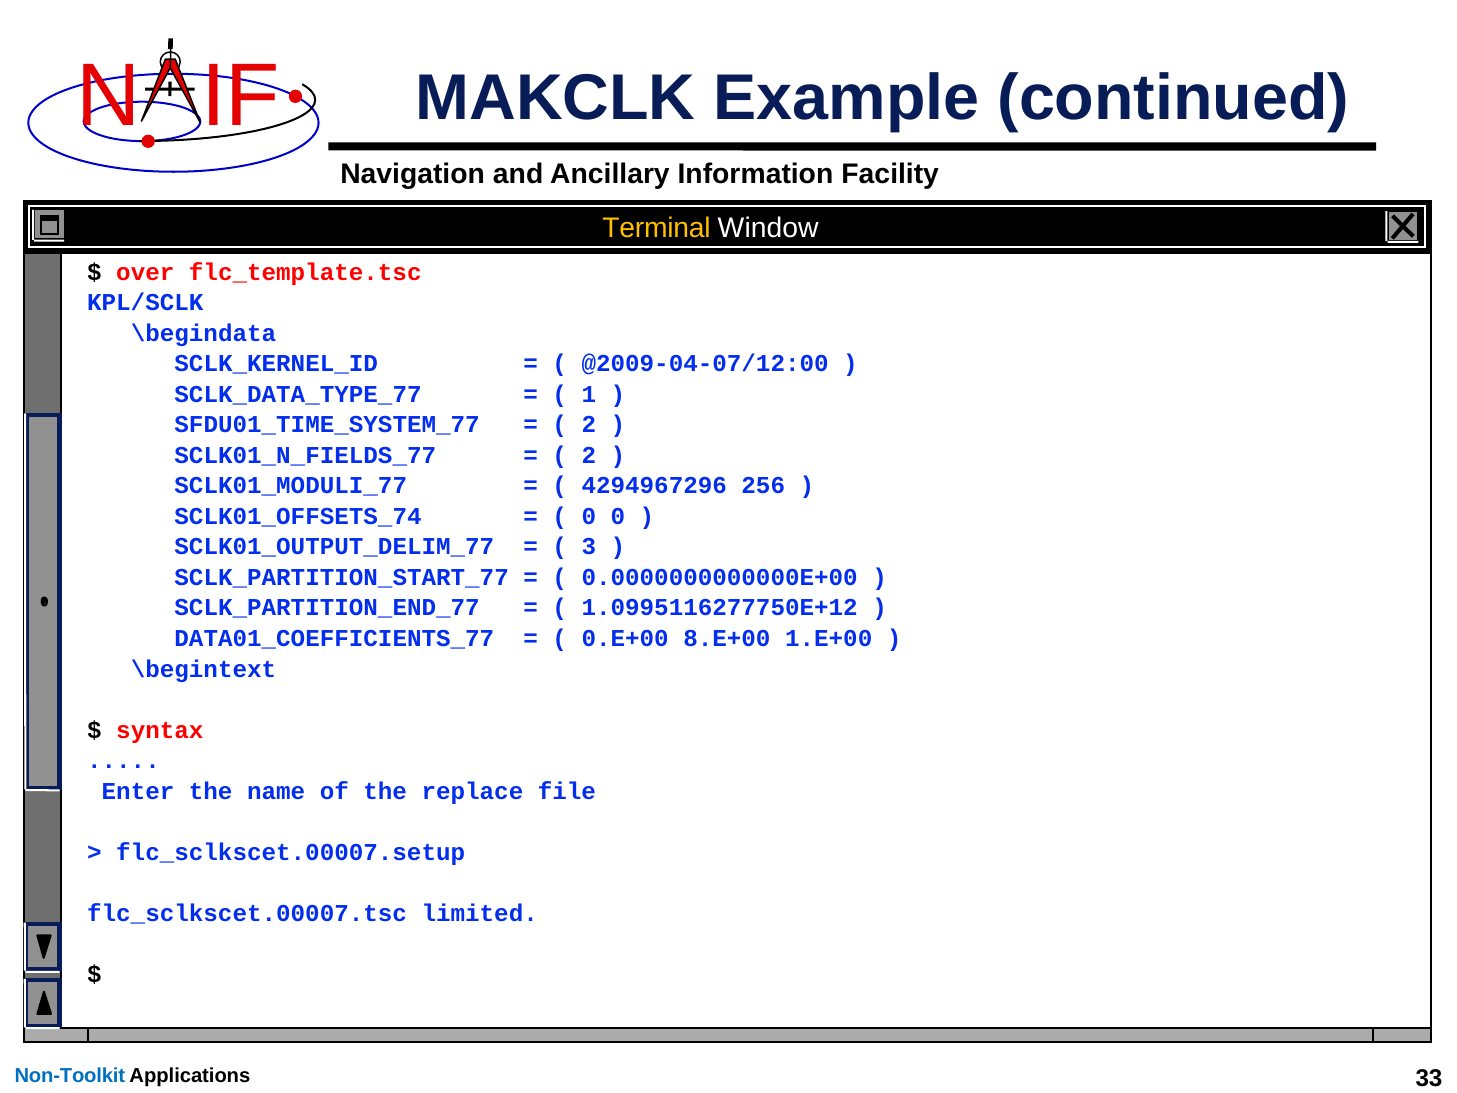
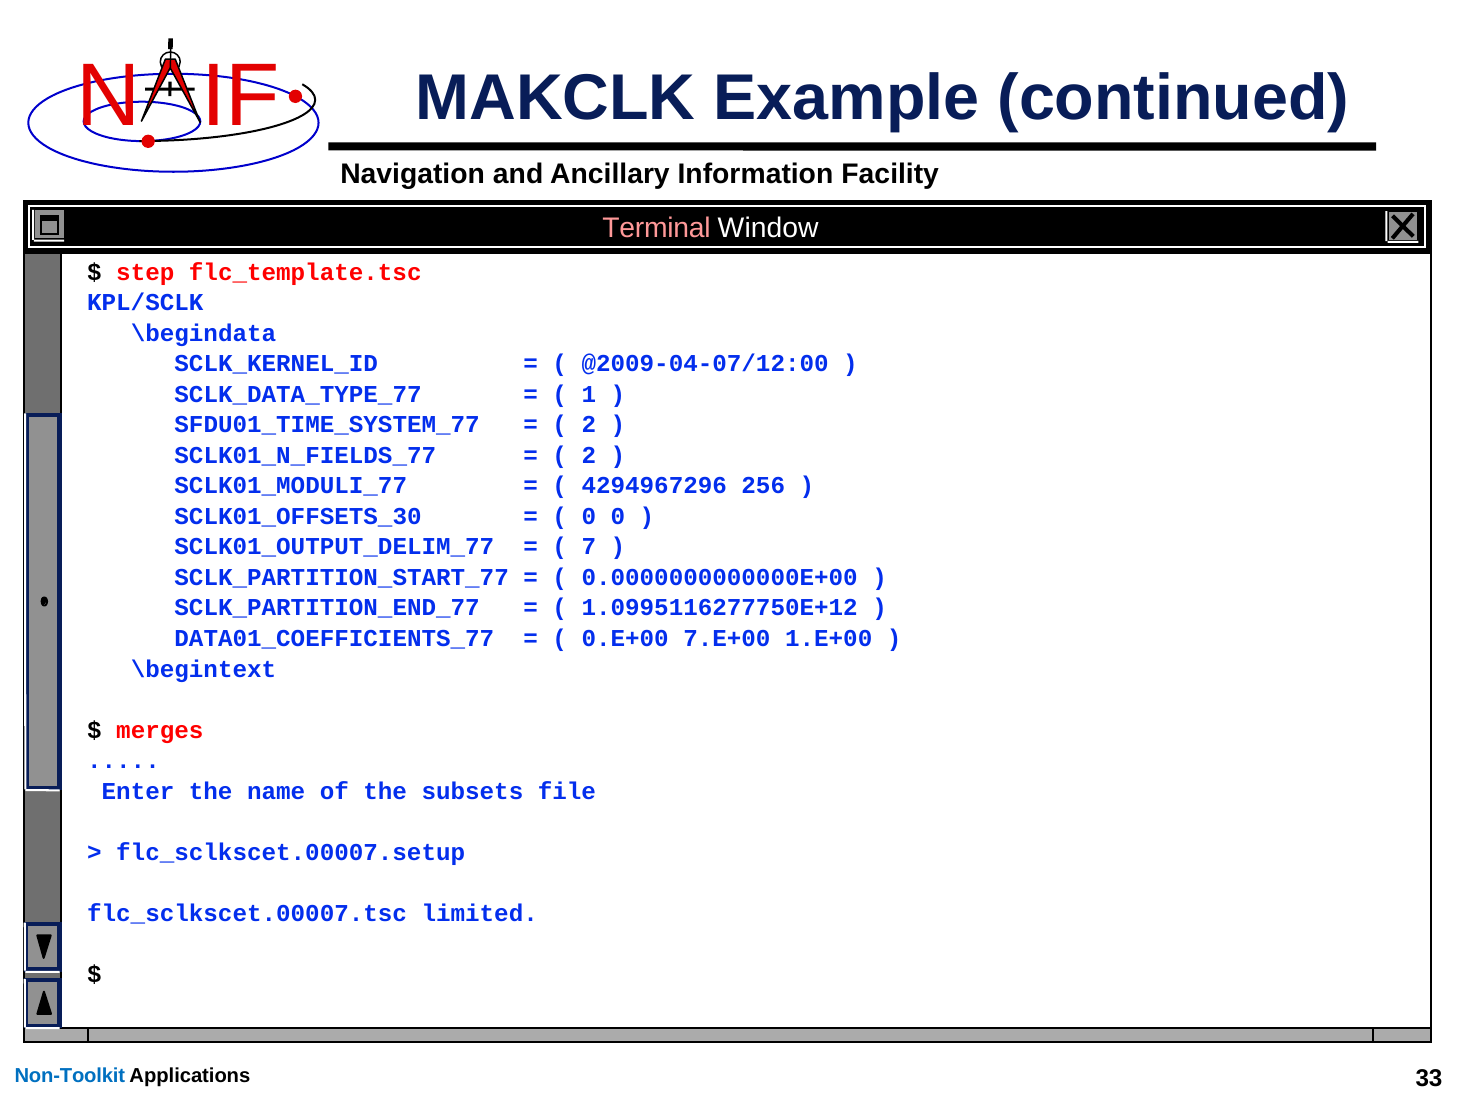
Terminal colour: yellow -> pink
over: over -> step
SCLK01_OFFSETS_74: SCLK01_OFFSETS_74 -> SCLK01_OFFSETS_30
3: 3 -> 7
8.E+00: 8.E+00 -> 7.E+00
syntax: syntax -> merges
replace: replace -> subsets
